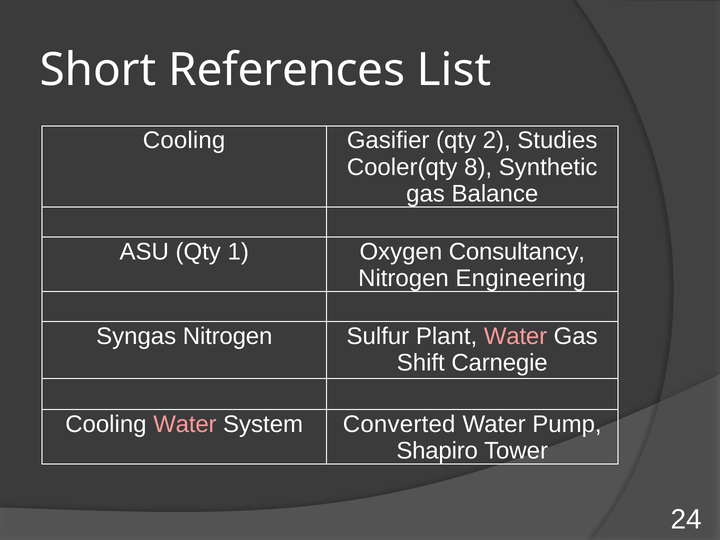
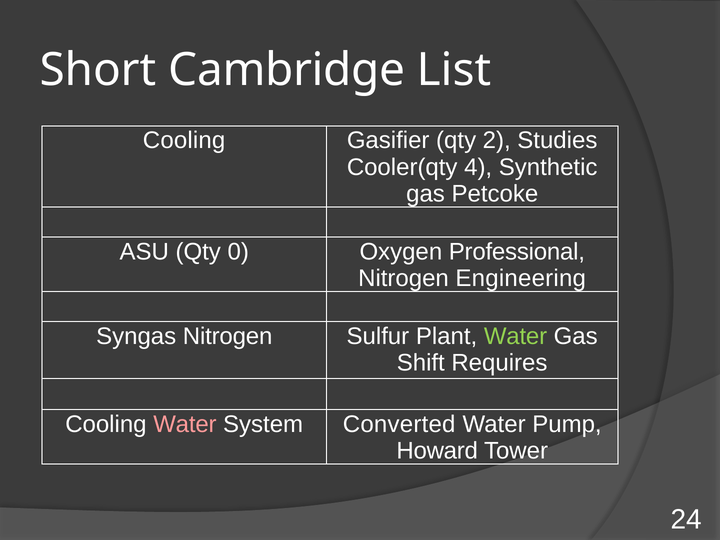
References: References -> Cambridge
8: 8 -> 4
Balance: Balance -> Petcoke
1: 1 -> 0
Consultancy: Consultancy -> Professional
Water at (516, 336) colour: pink -> light green
Carnegie: Carnegie -> Requires
Shapiro: Shapiro -> Howard
